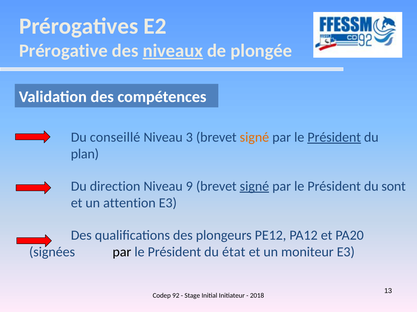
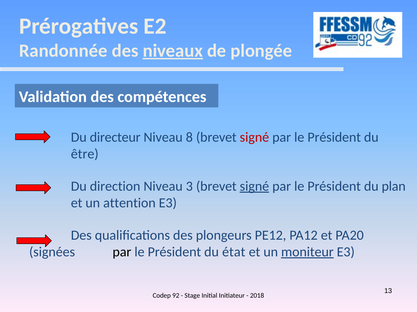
Prérogative: Prérogative -> Randonnée
conseillé: conseillé -> directeur
3: 3 -> 8
signé at (254, 137) colour: orange -> red
Président at (334, 137) underline: present -> none
plan: plan -> être
9: 9 -> 3
sont: sont -> plan
moniteur underline: none -> present
